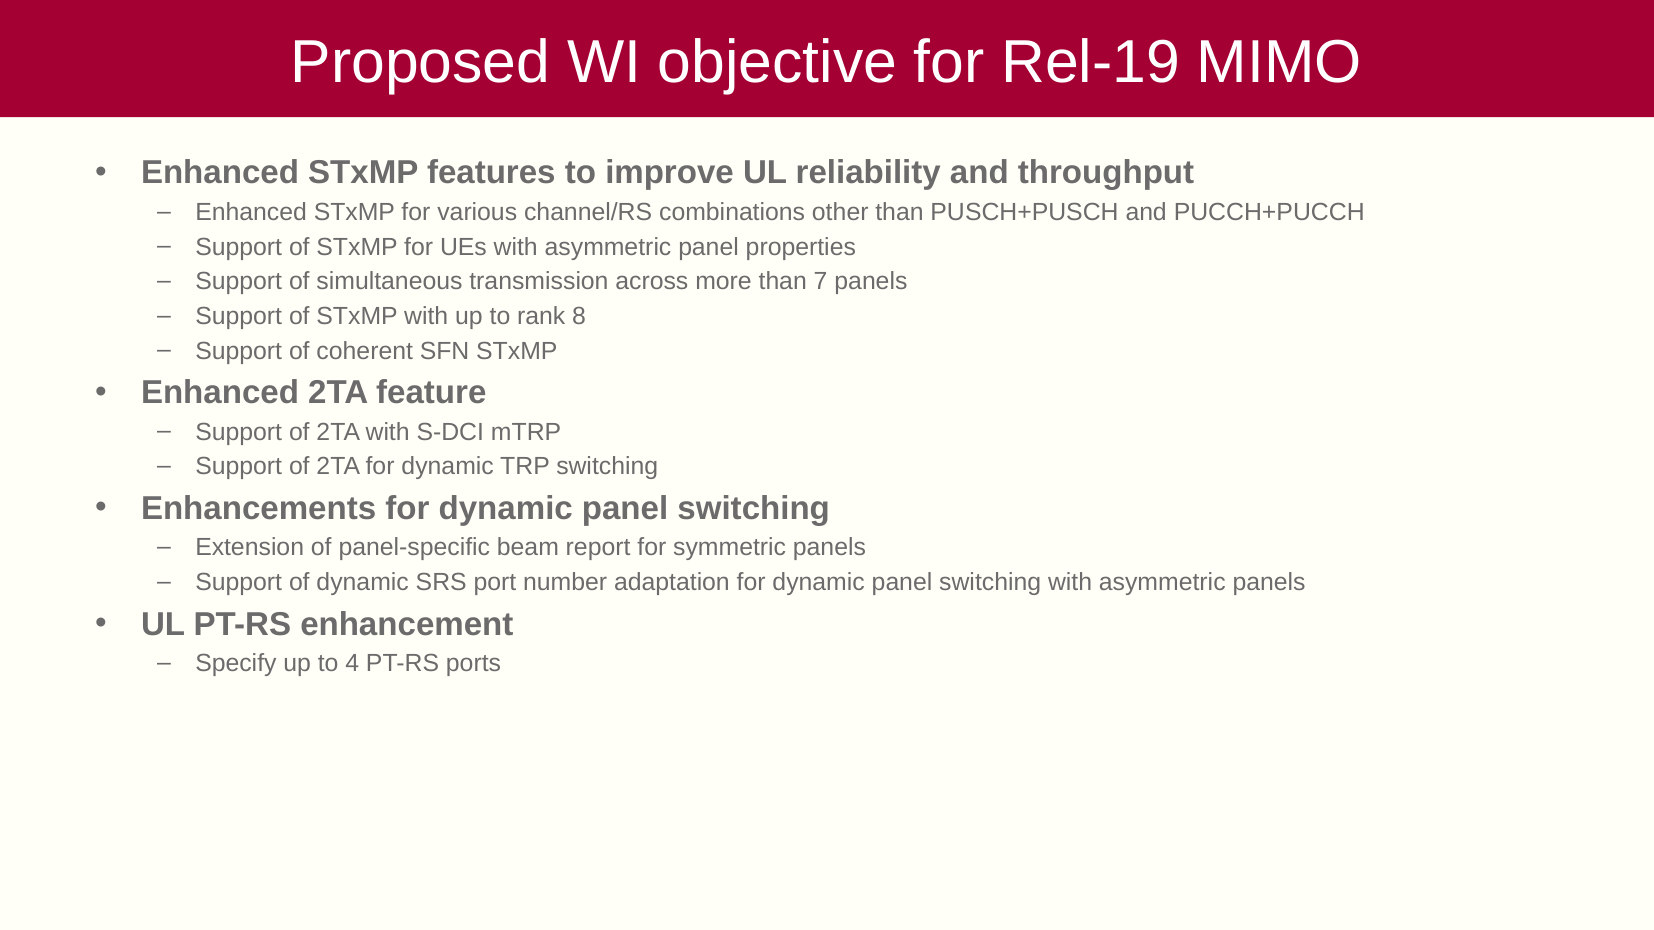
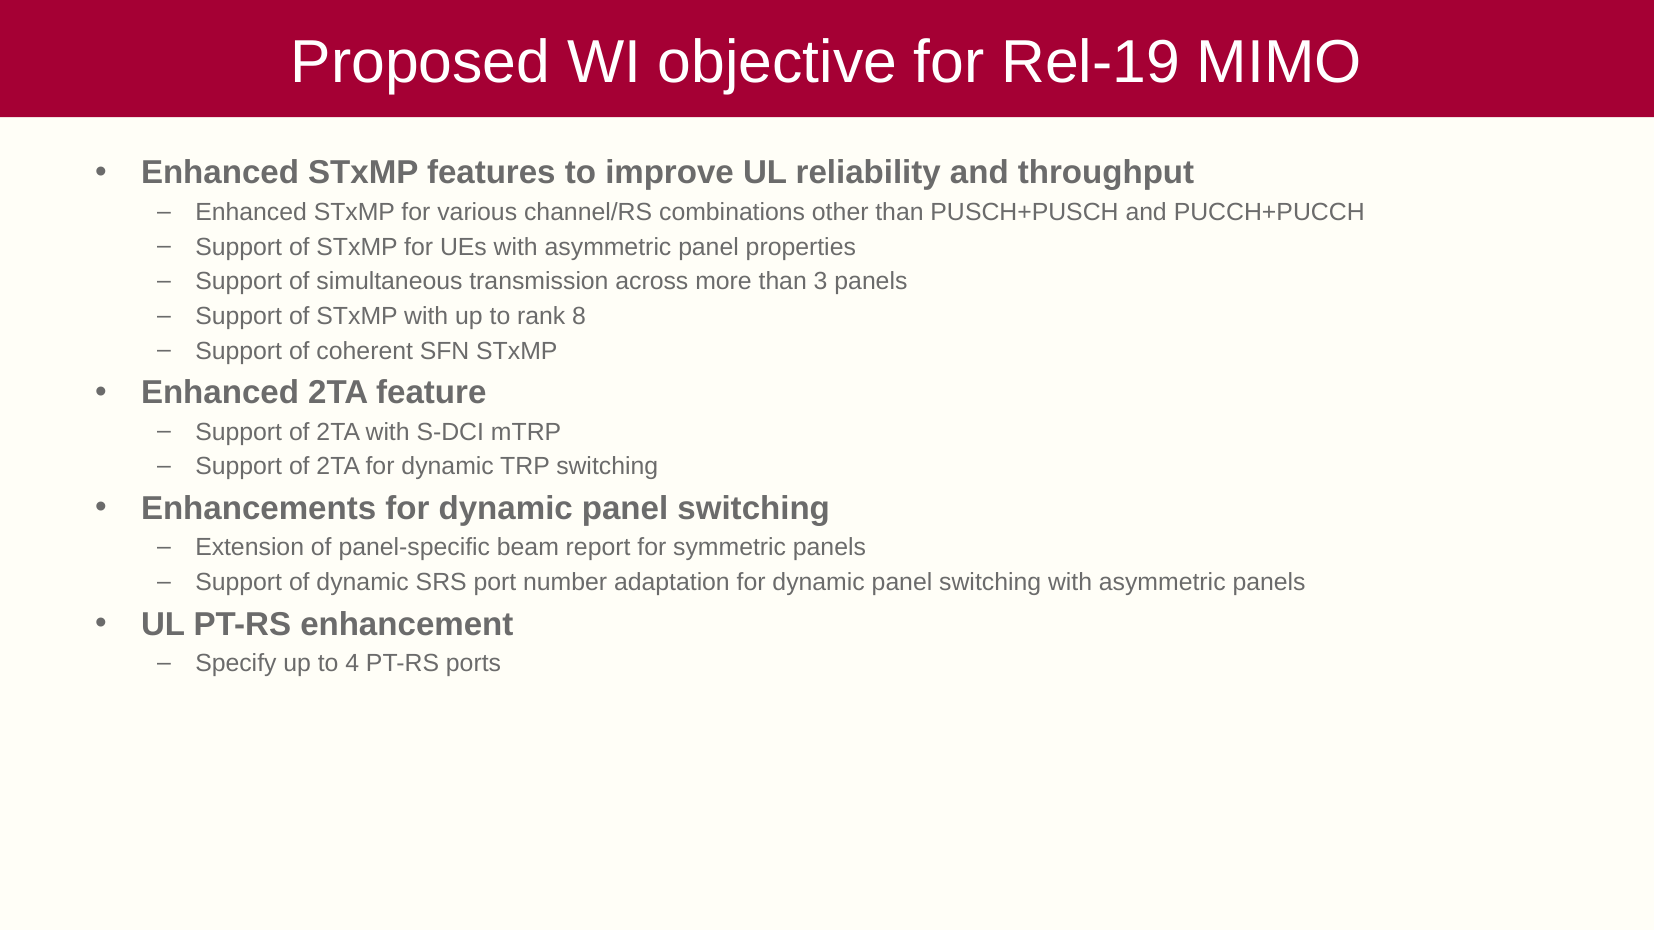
7: 7 -> 3
